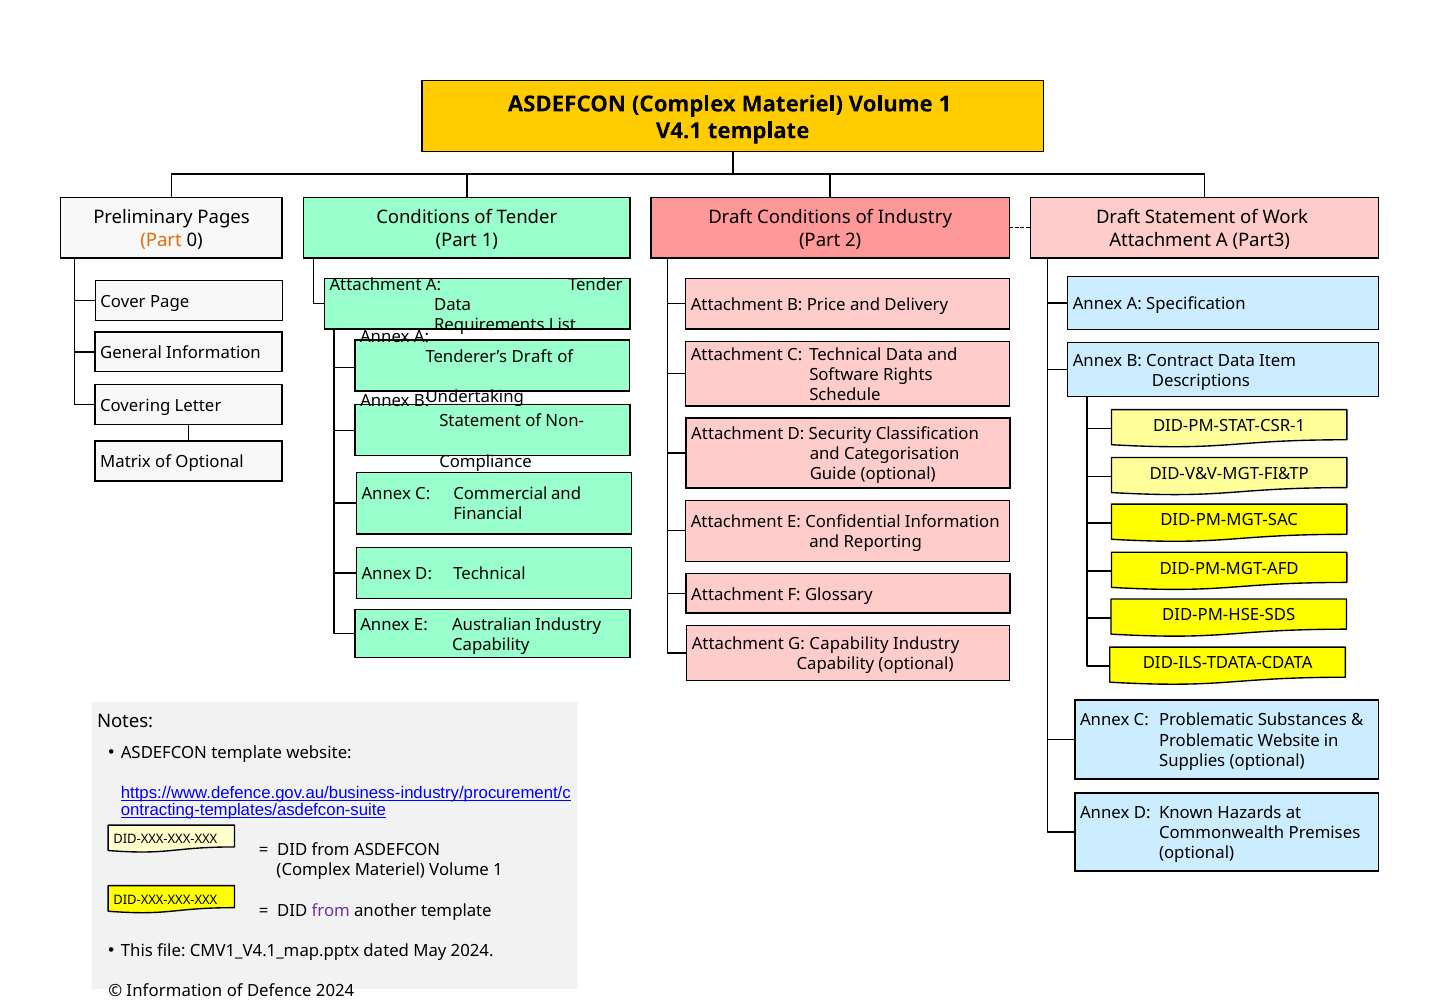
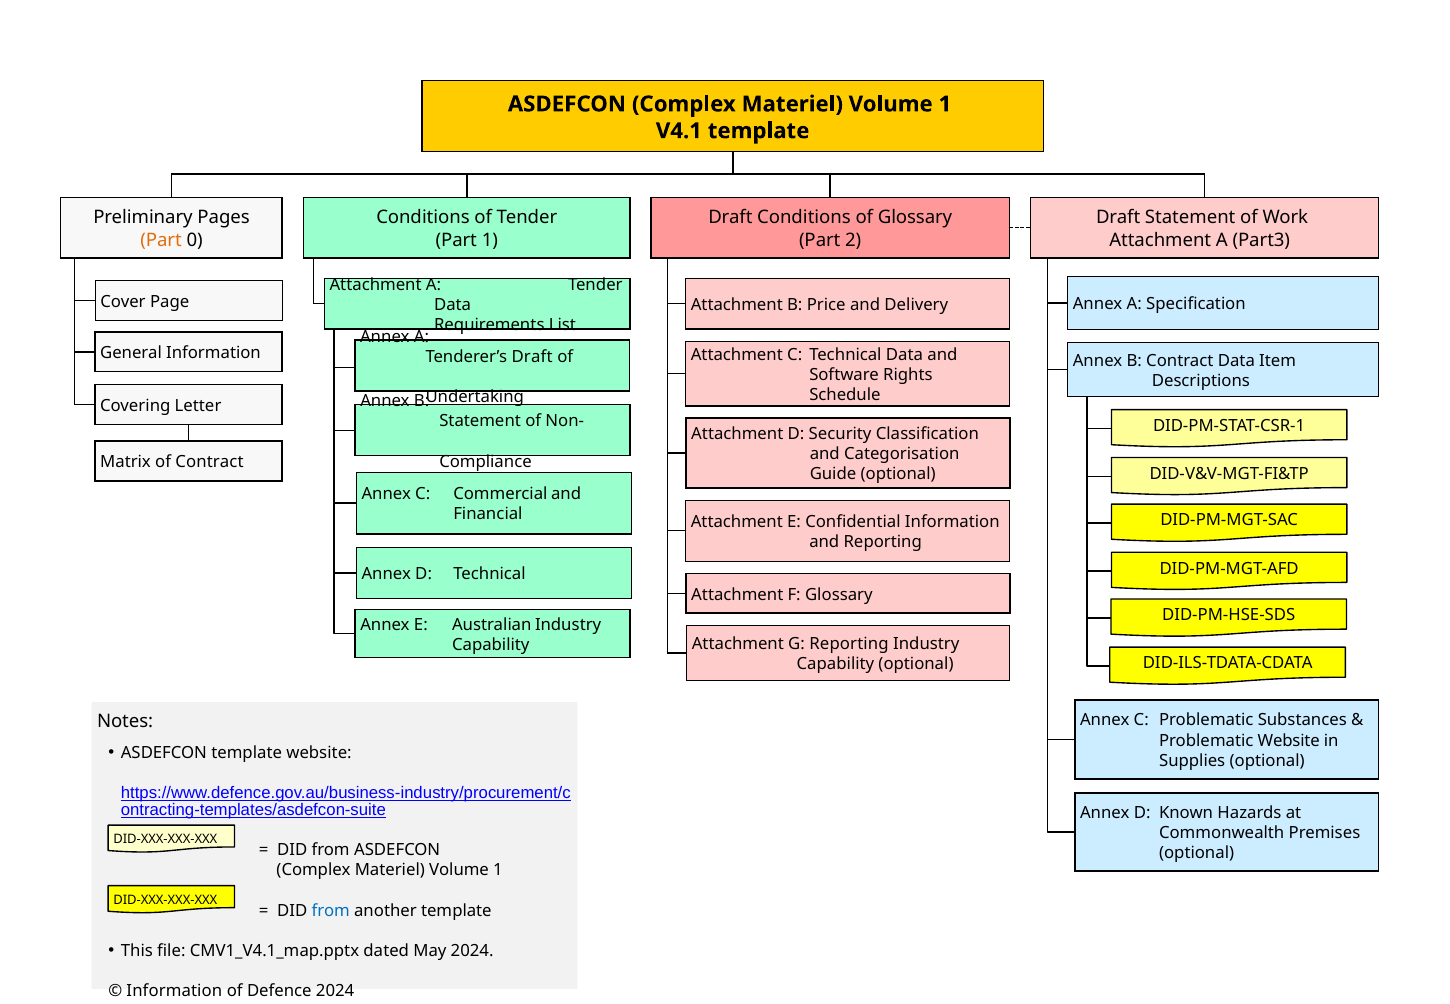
of Industry: Industry -> Glossary
of Optional: Optional -> Contract
G Capability: Capability -> Reporting
from at (331, 910) colour: purple -> blue
